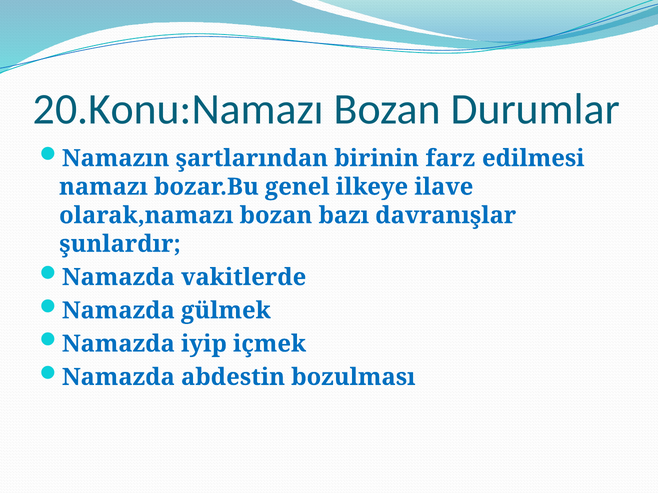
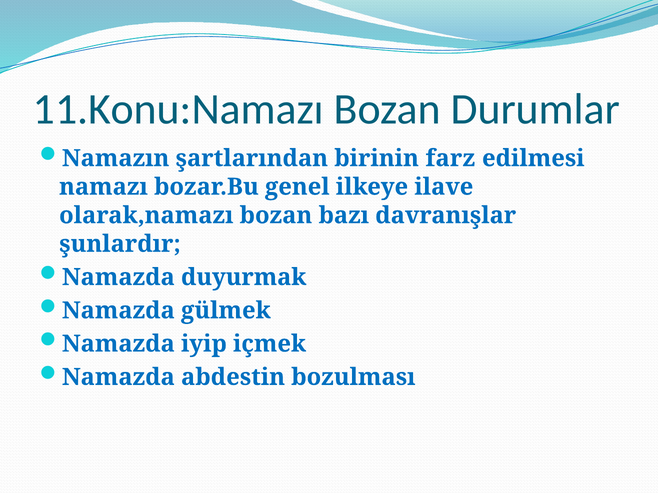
20.Konu:Namazı: 20.Konu:Namazı -> 11.Konu:Namazı
vakitlerde: vakitlerde -> duyurmak
